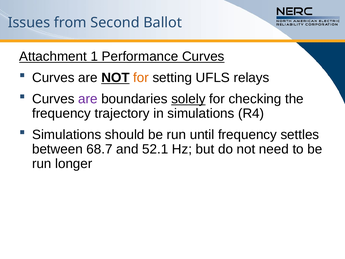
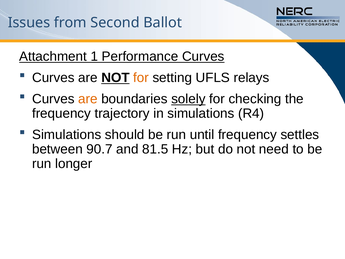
are at (88, 99) colour: purple -> orange
68.7: 68.7 -> 90.7
52.1: 52.1 -> 81.5
